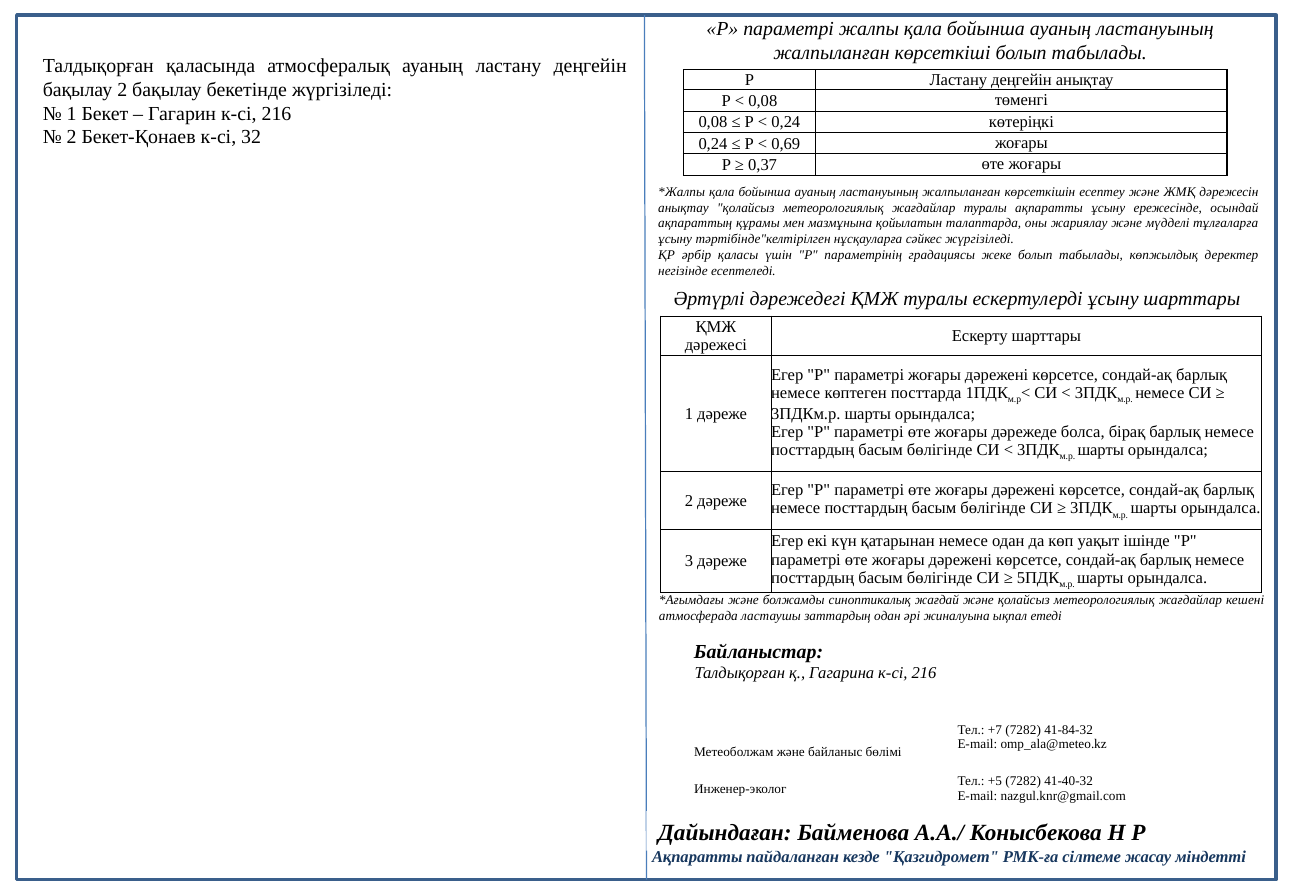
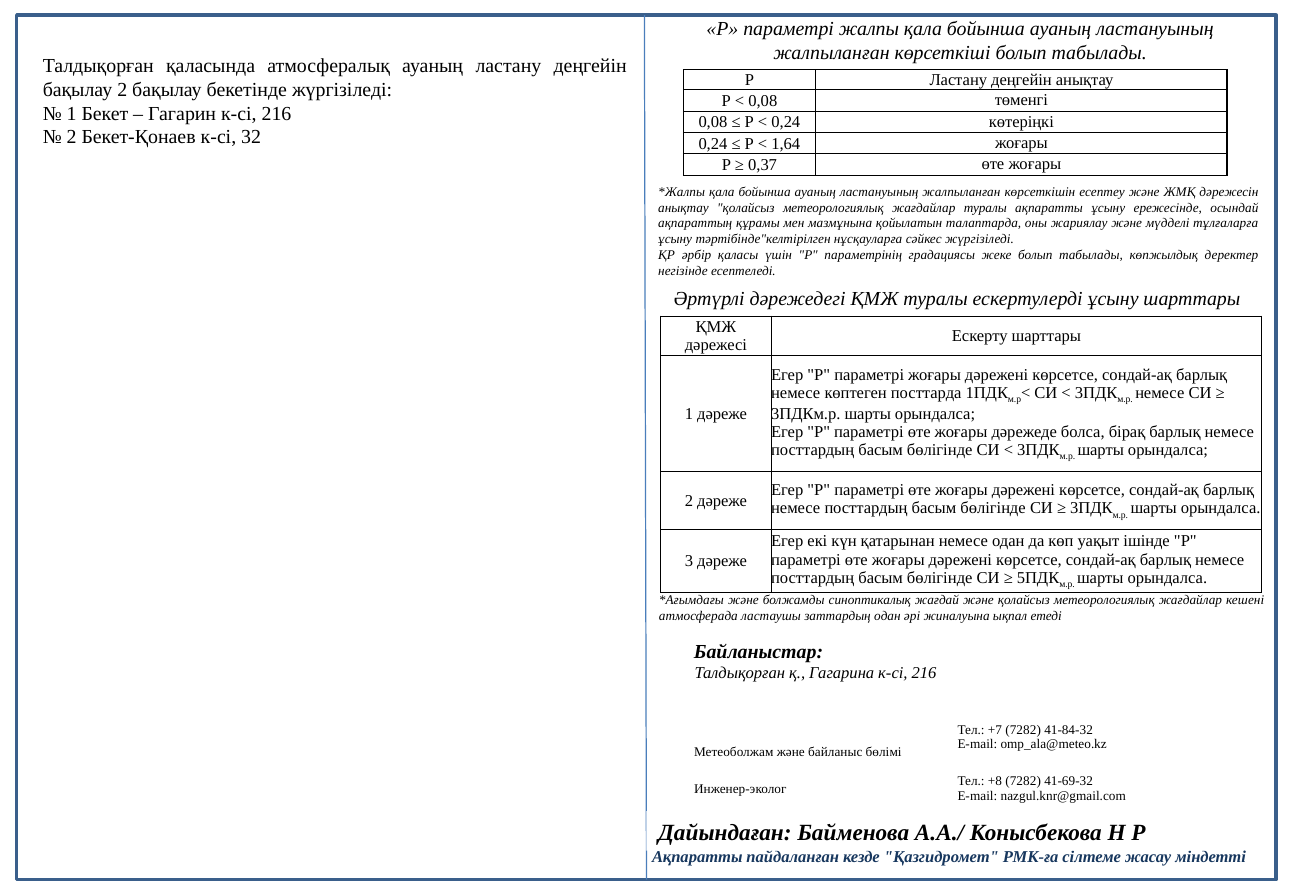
0,69: 0,69 -> 1,64
+5: +5 -> +8
41-40-32: 41-40-32 -> 41-69-32
